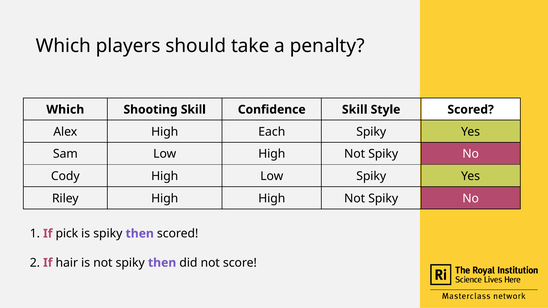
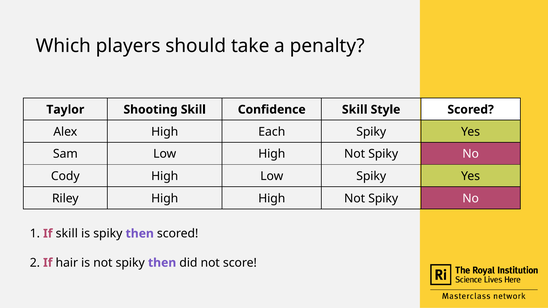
Which at (65, 110): Which -> Taylor
If pick: pick -> skill
